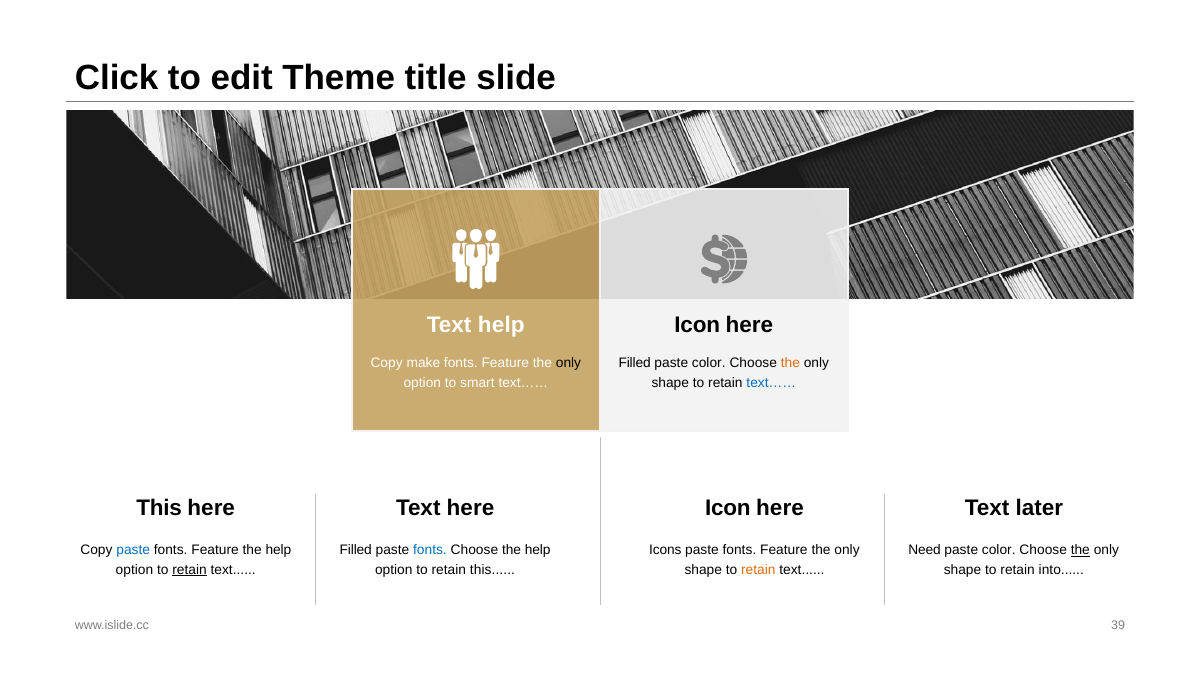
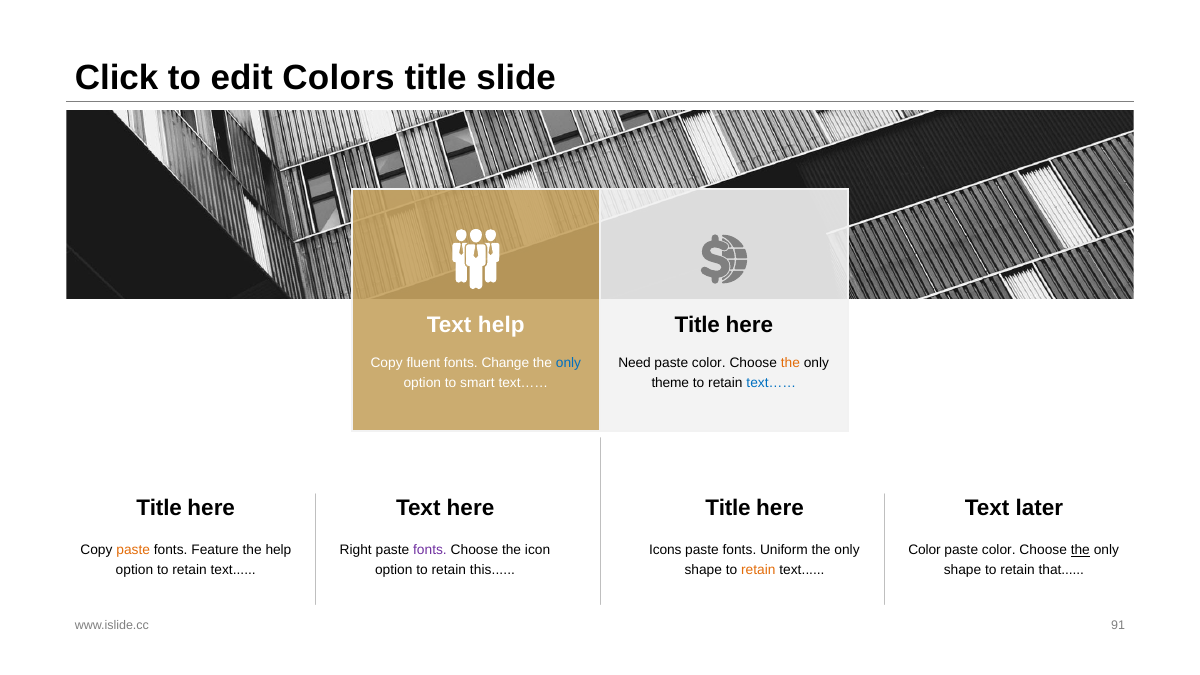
Theme: Theme -> Colors
Icon at (697, 325): Icon -> Title
make: make -> fluent
Feature at (505, 363): Feature -> Change
only at (568, 363) colour: black -> blue
Filled at (635, 363): Filled -> Need
shape at (670, 383): shape -> theme
This at (159, 508): This -> Title
Icon at (728, 508): Icon -> Title
paste at (133, 550) colour: blue -> orange
Filled at (356, 550): Filled -> Right
fonts at (430, 550) colour: blue -> purple
Choose the help: help -> icon
Feature at (784, 550): Feature -> Uniform
Need at (925, 550): Need -> Color
retain at (190, 570) underline: present -> none
into: into -> that
39: 39 -> 91
